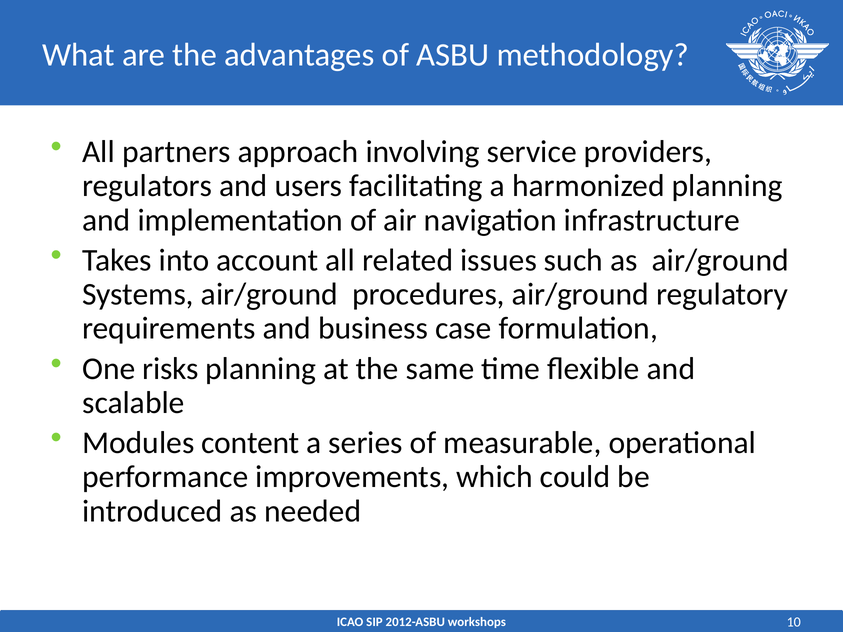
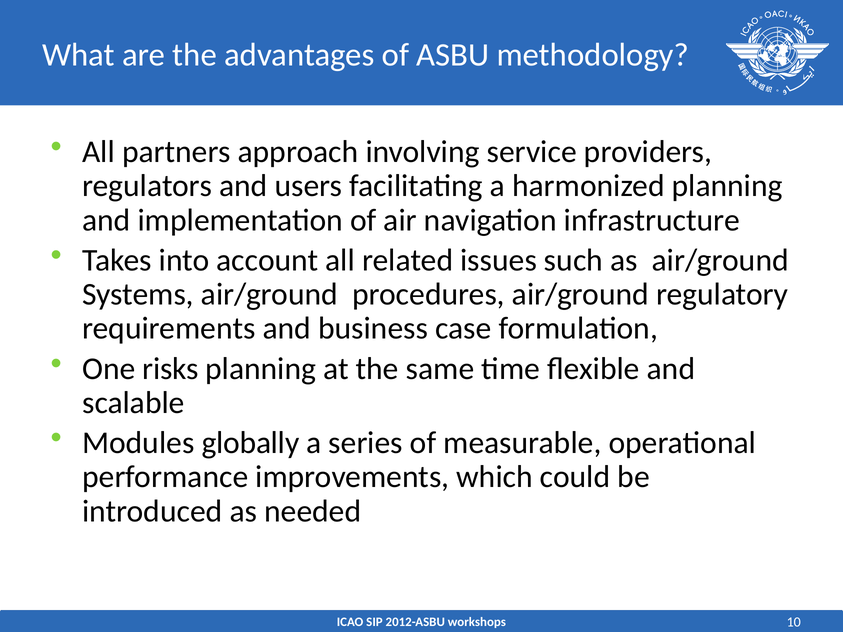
content: content -> globally
